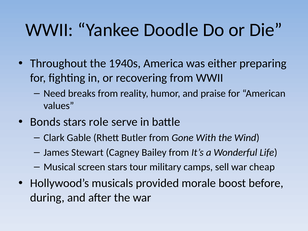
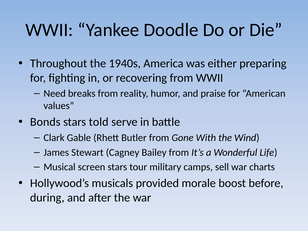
role: role -> told
cheap: cheap -> charts
